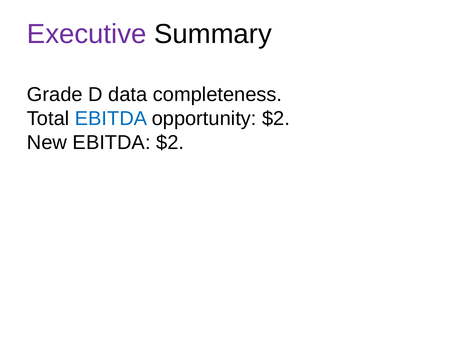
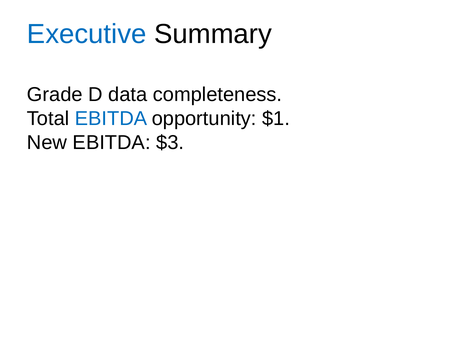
Executive colour: purple -> blue
opportunity $2: $2 -> $1
EBITDA $2: $2 -> $3
